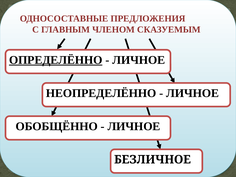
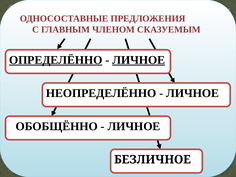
ЛИЧНОЕ at (139, 60) underline: none -> present
